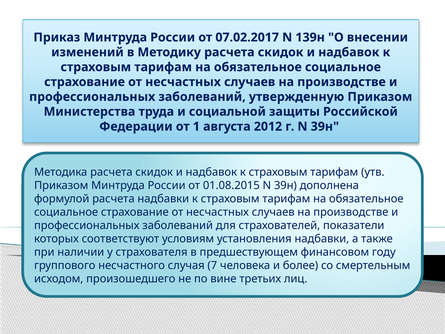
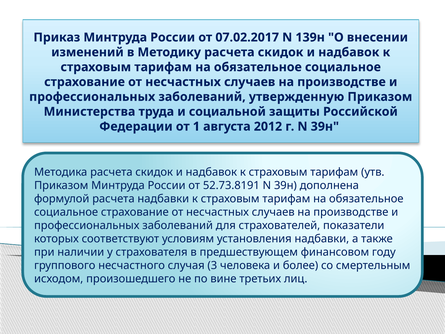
01.08.2015: 01.08.2015 -> 52.73.8191
7: 7 -> 3
